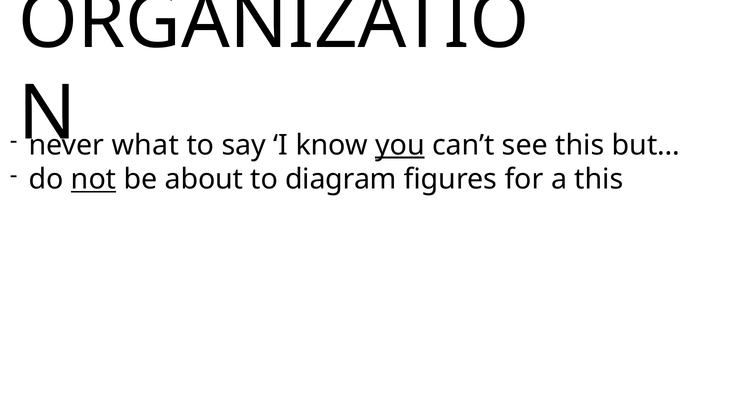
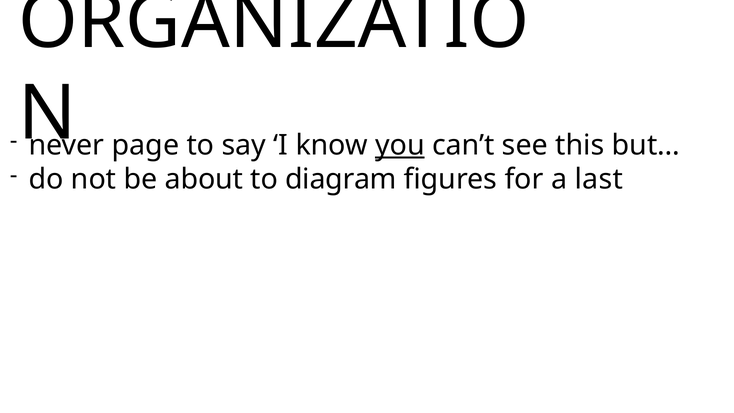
what: what -> page
not underline: present -> none
a this: this -> last
